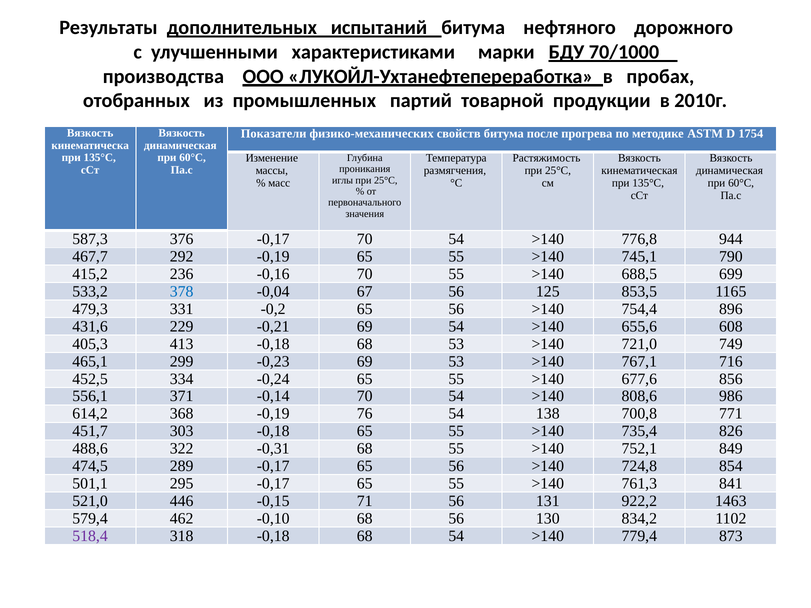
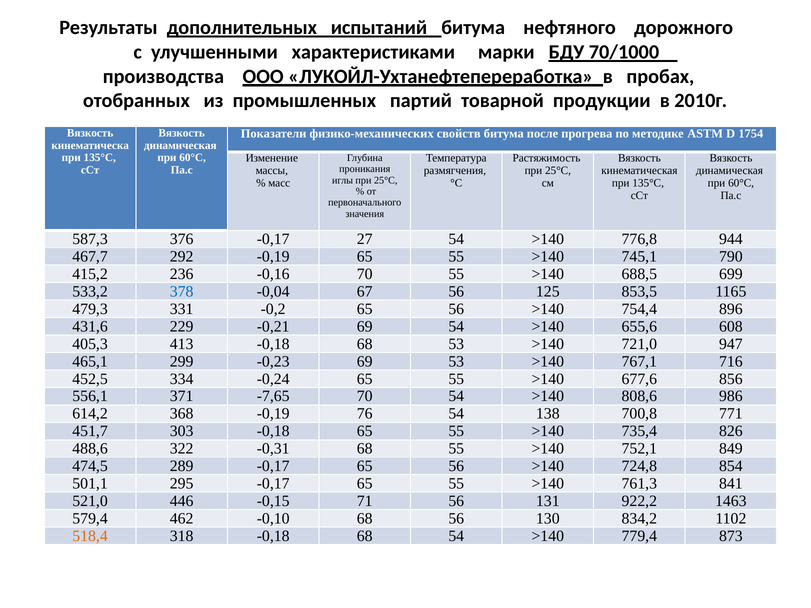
-0,17 70: 70 -> 27
749: 749 -> 947
-0,14: -0,14 -> -7,65
518,4 colour: purple -> orange
